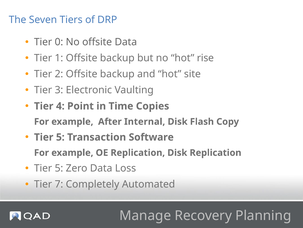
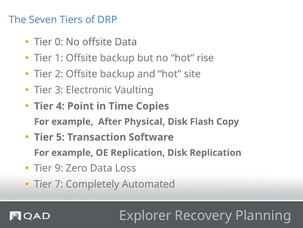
Internal: Internal -> Physical
5 at (59, 168): 5 -> 9
Manage: Manage -> Explorer
